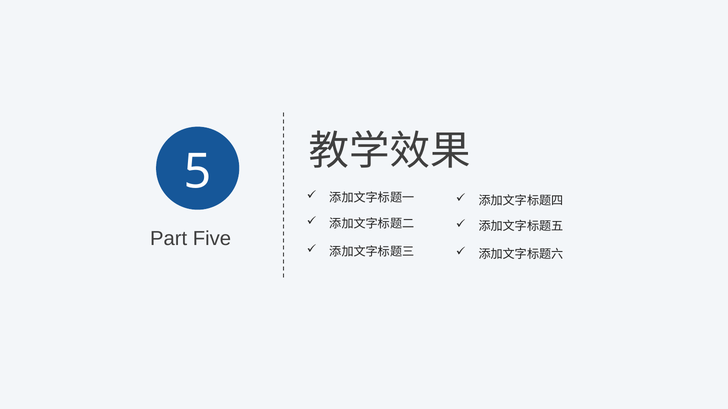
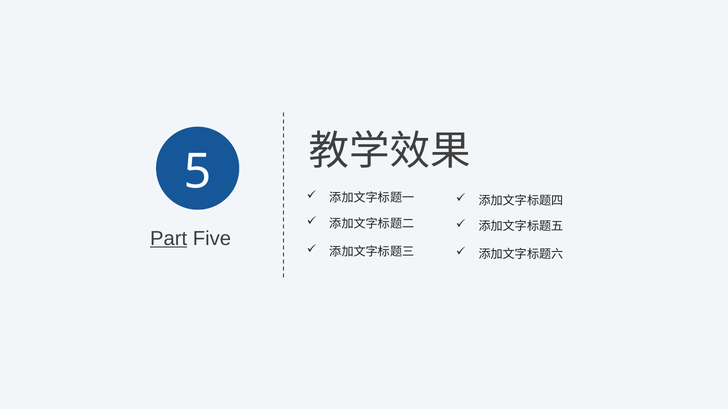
Part underline: none -> present
